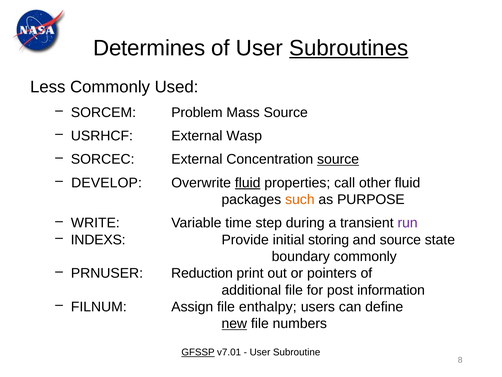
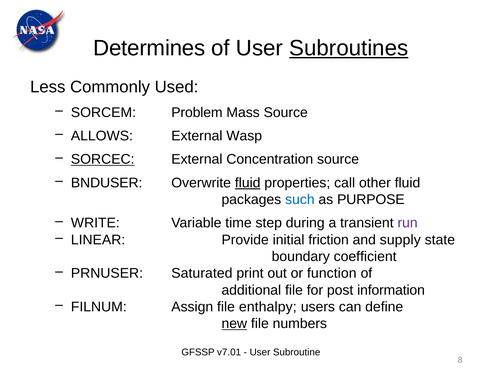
USRHCF: USRHCF -> ALLOWS
SORCEC underline: none -> present
source at (338, 159) underline: present -> none
DEVELOP: DEVELOP -> BNDUSER
such colour: orange -> blue
INDEXS: INDEXS -> LINEAR
storing: storing -> friction
and source: source -> supply
boundary commonly: commonly -> coefficient
Reduction: Reduction -> Saturated
pointers: pointers -> function
GFSSP underline: present -> none
